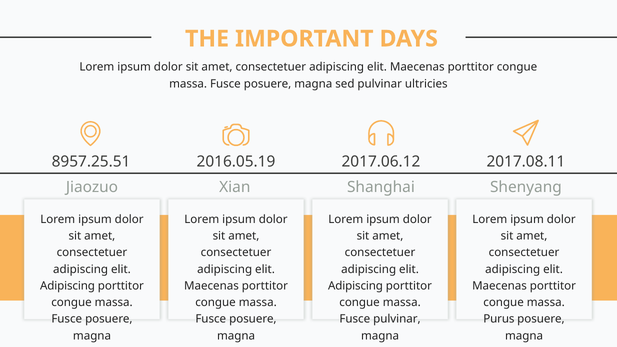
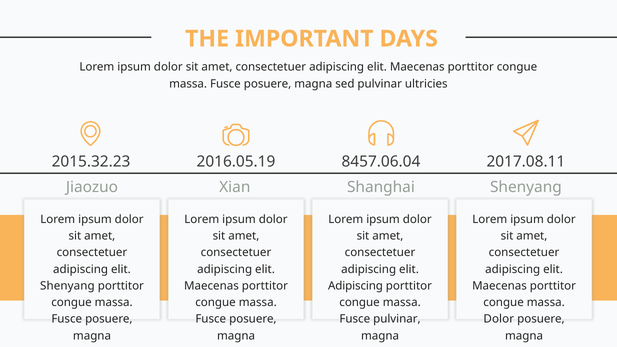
8957.25.51: 8957.25.51 -> 2015.32.23
2017.06.12: 2017.06.12 -> 8457.06.04
Adipiscing at (67, 286): Adipiscing -> Shenyang
Purus at (499, 319): Purus -> Dolor
